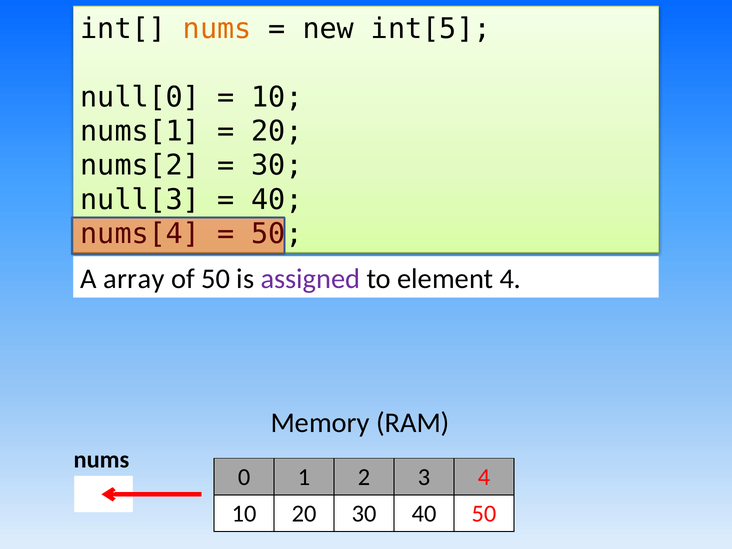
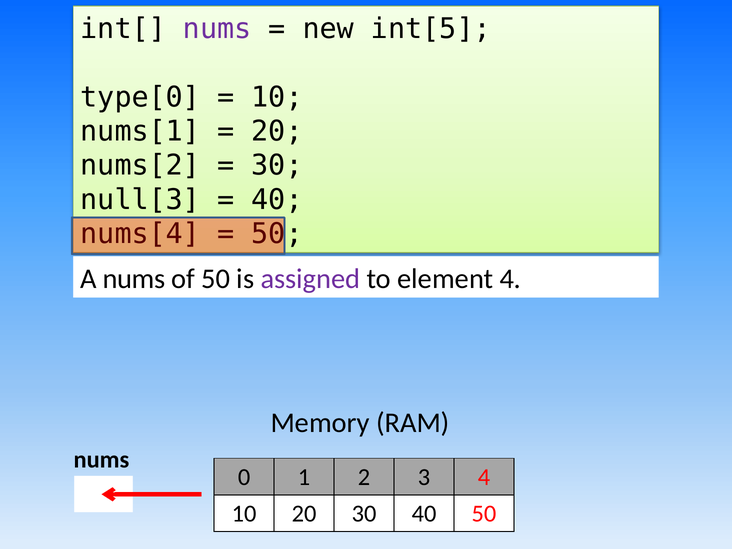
nums at (217, 29) colour: orange -> purple
null[0: null[0 -> type[0
A array: array -> nums
